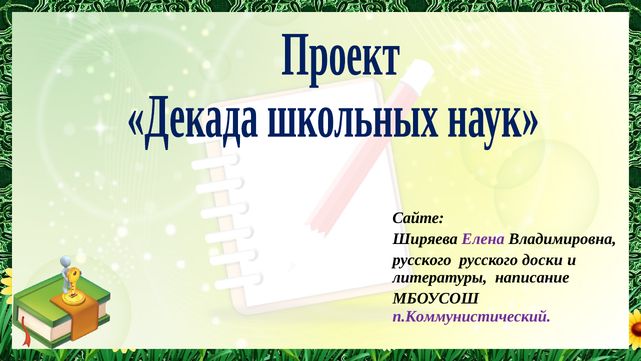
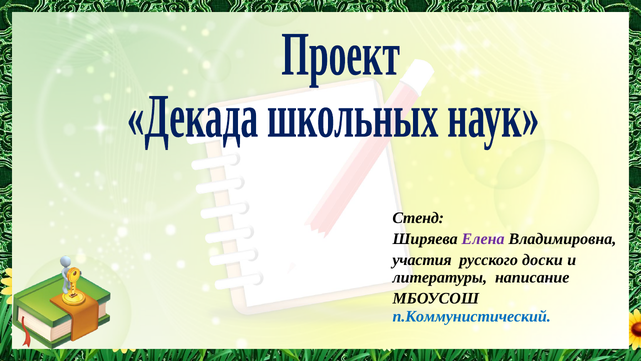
Сайте: Сайте -> Стенд
русского at (422, 259): русского -> участия
п.Коммунистический colour: purple -> blue
